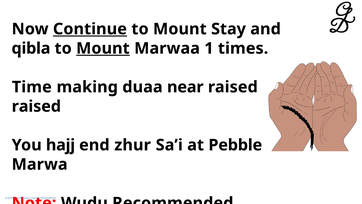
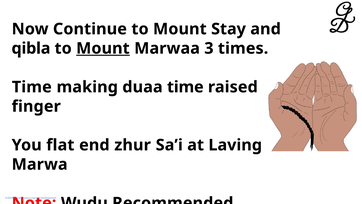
Continue underline: present -> none
1: 1 -> 3
duaa near: near -> time
raised at (36, 106): raised -> finger
hajj: hajj -> flat
Pebble: Pebble -> Laving
